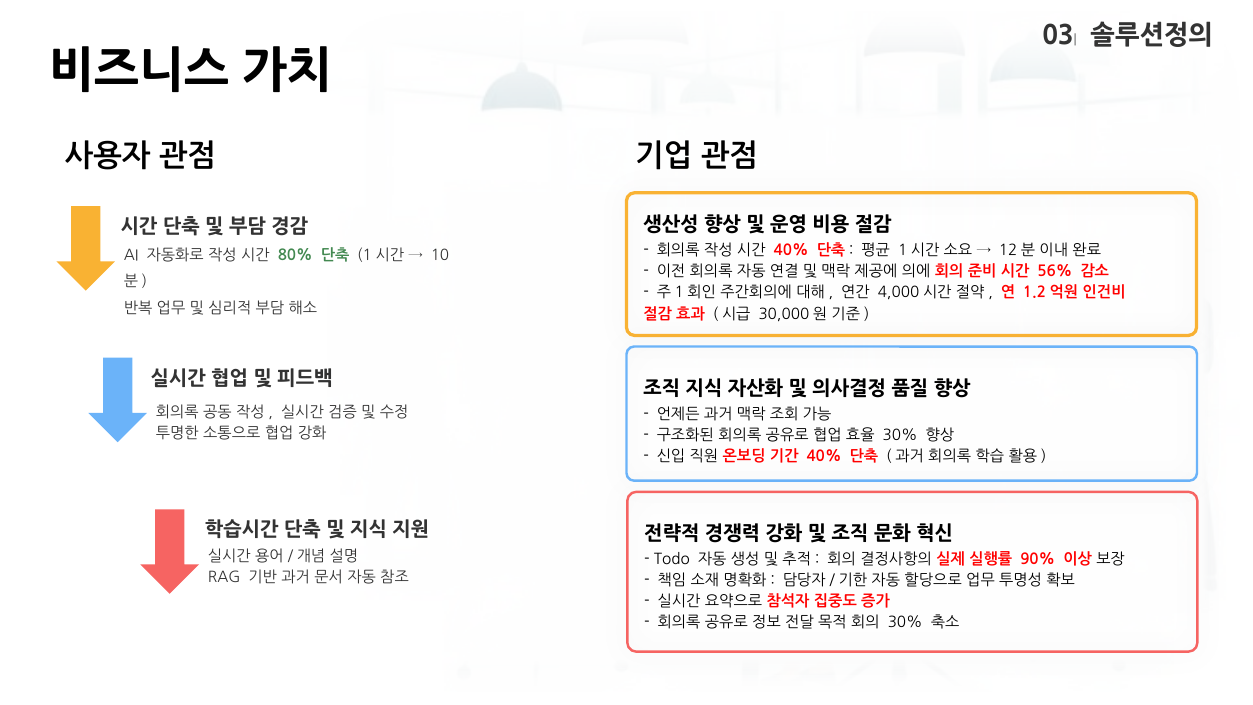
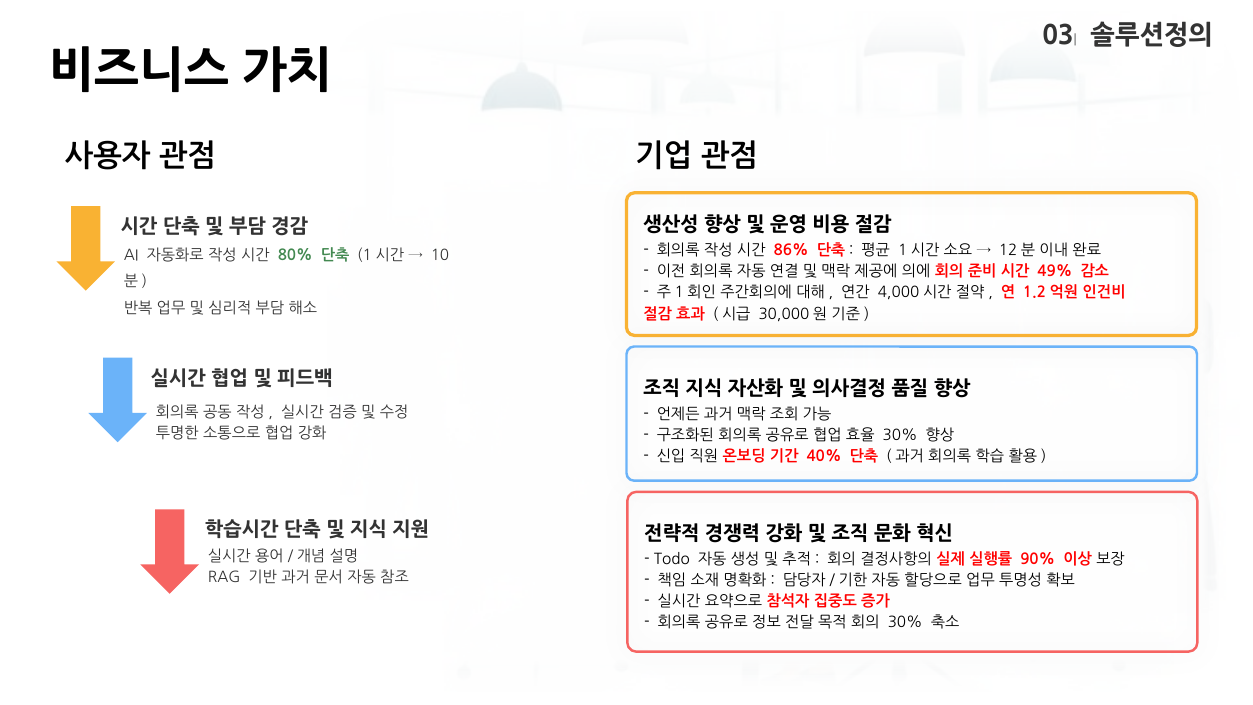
40% at (791, 250): 40% -> 86%
56%: 56% -> 49%
